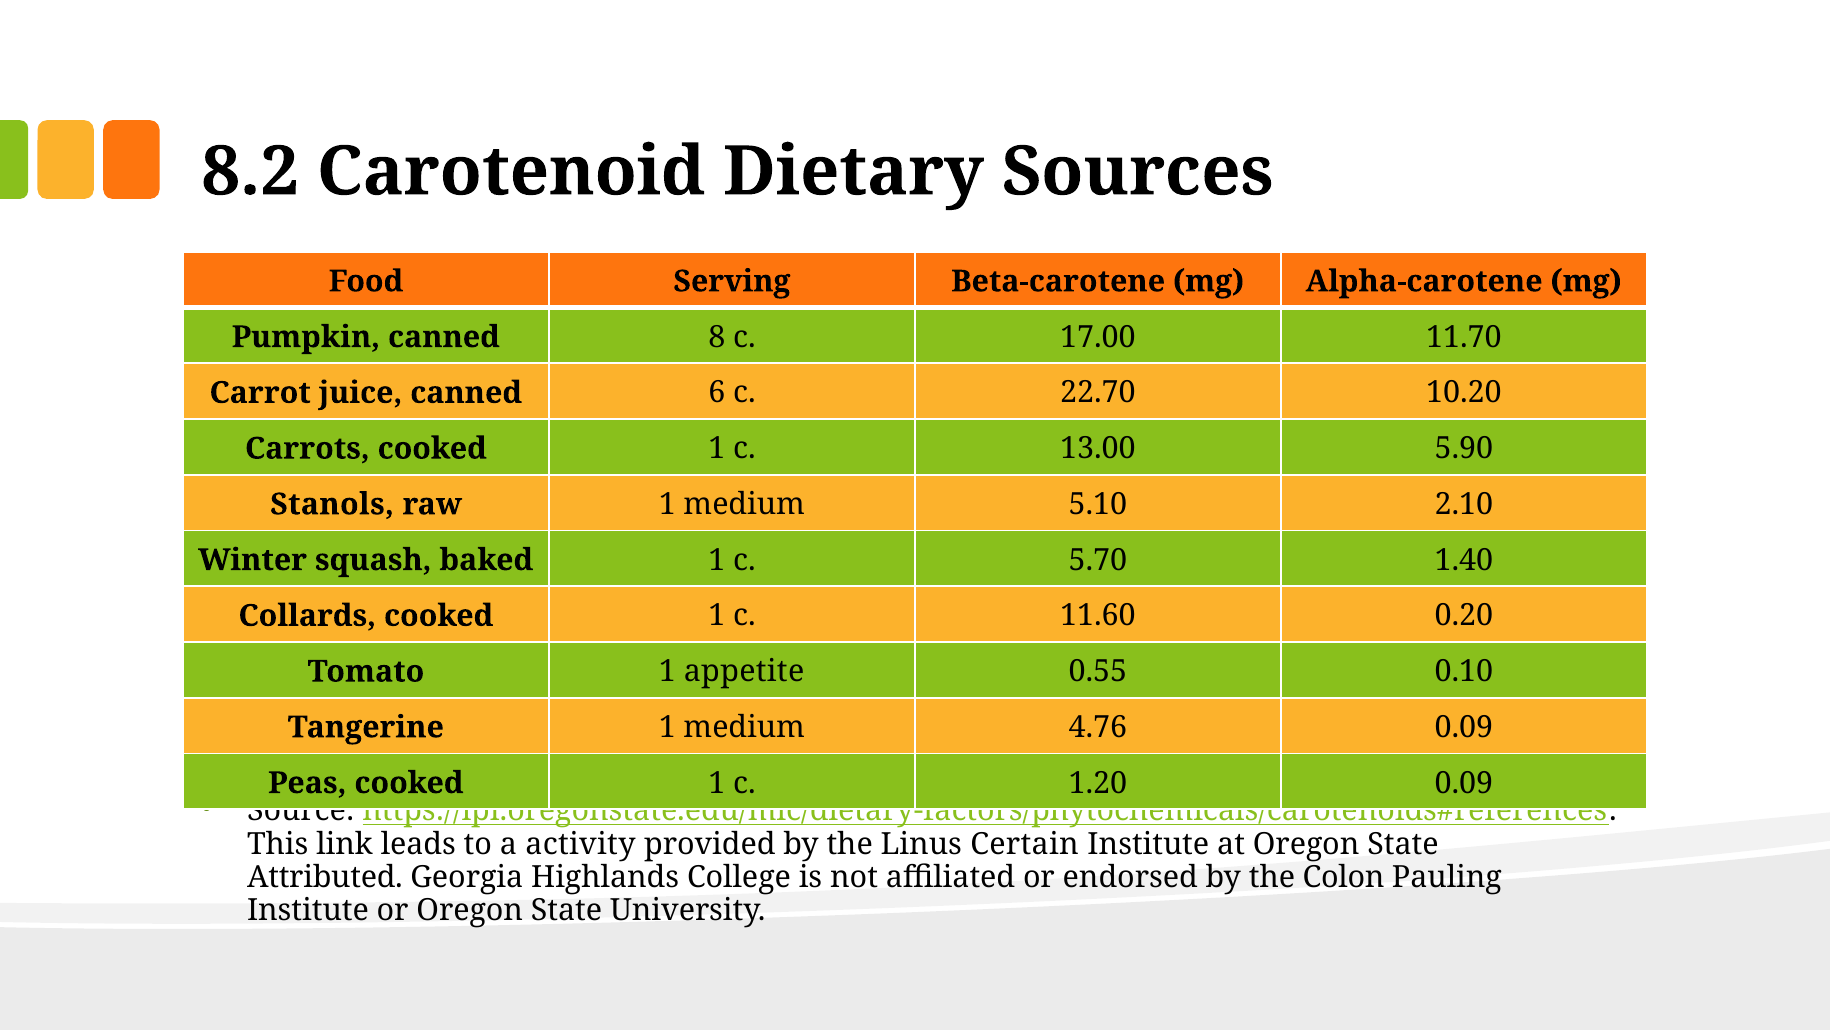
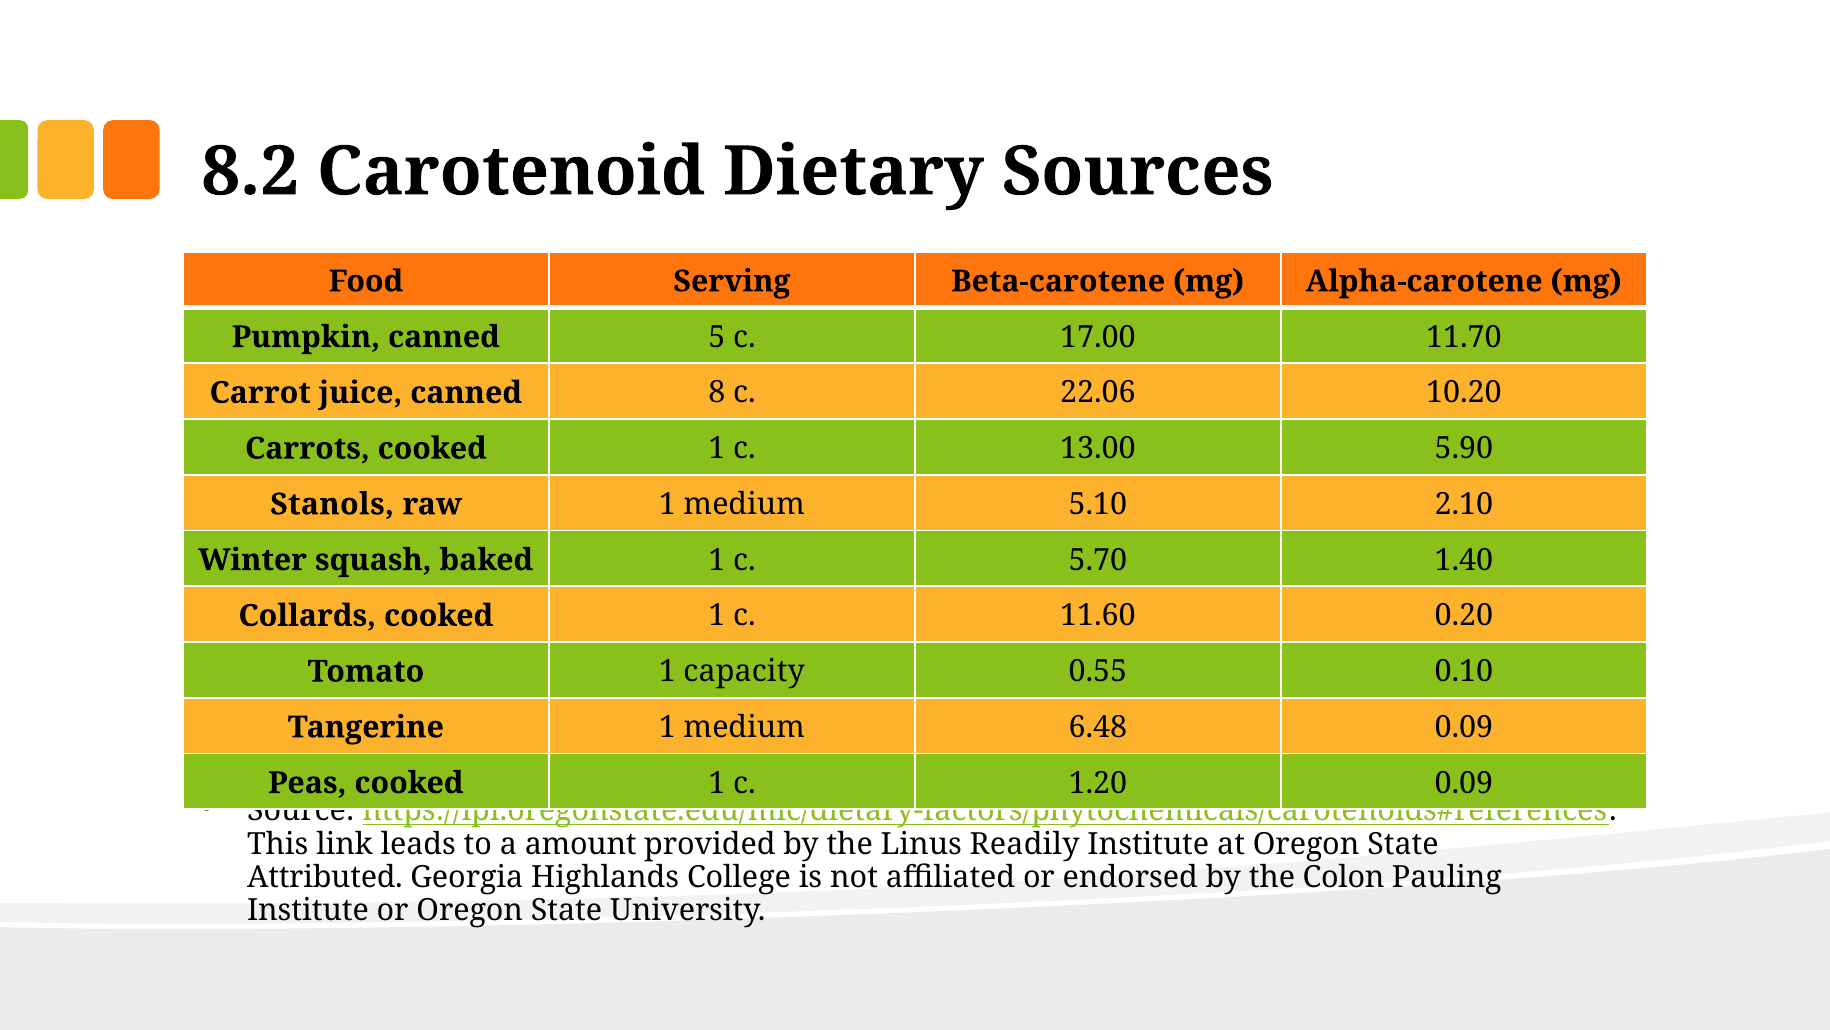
8: 8 -> 5
6: 6 -> 8
22.70: 22.70 -> 22.06
appetite: appetite -> capacity
4.76: 4.76 -> 6.48
activity: activity -> amount
Certain: Certain -> Readily
